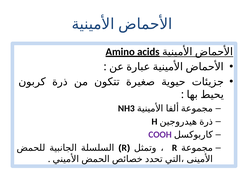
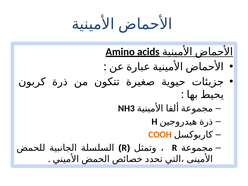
COOH colour: purple -> orange
